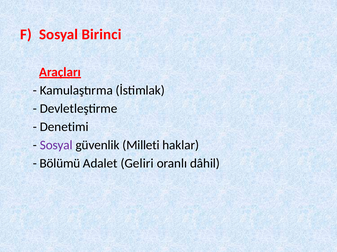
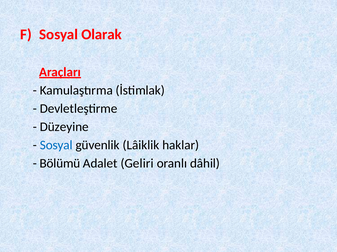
Birinci: Birinci -> Olarak
Denetimi: Denetimi -> Düzeyine
Sosyal at (56, 146) colour: purple -> blue
Milleti: Milleti -> Lâiklik
